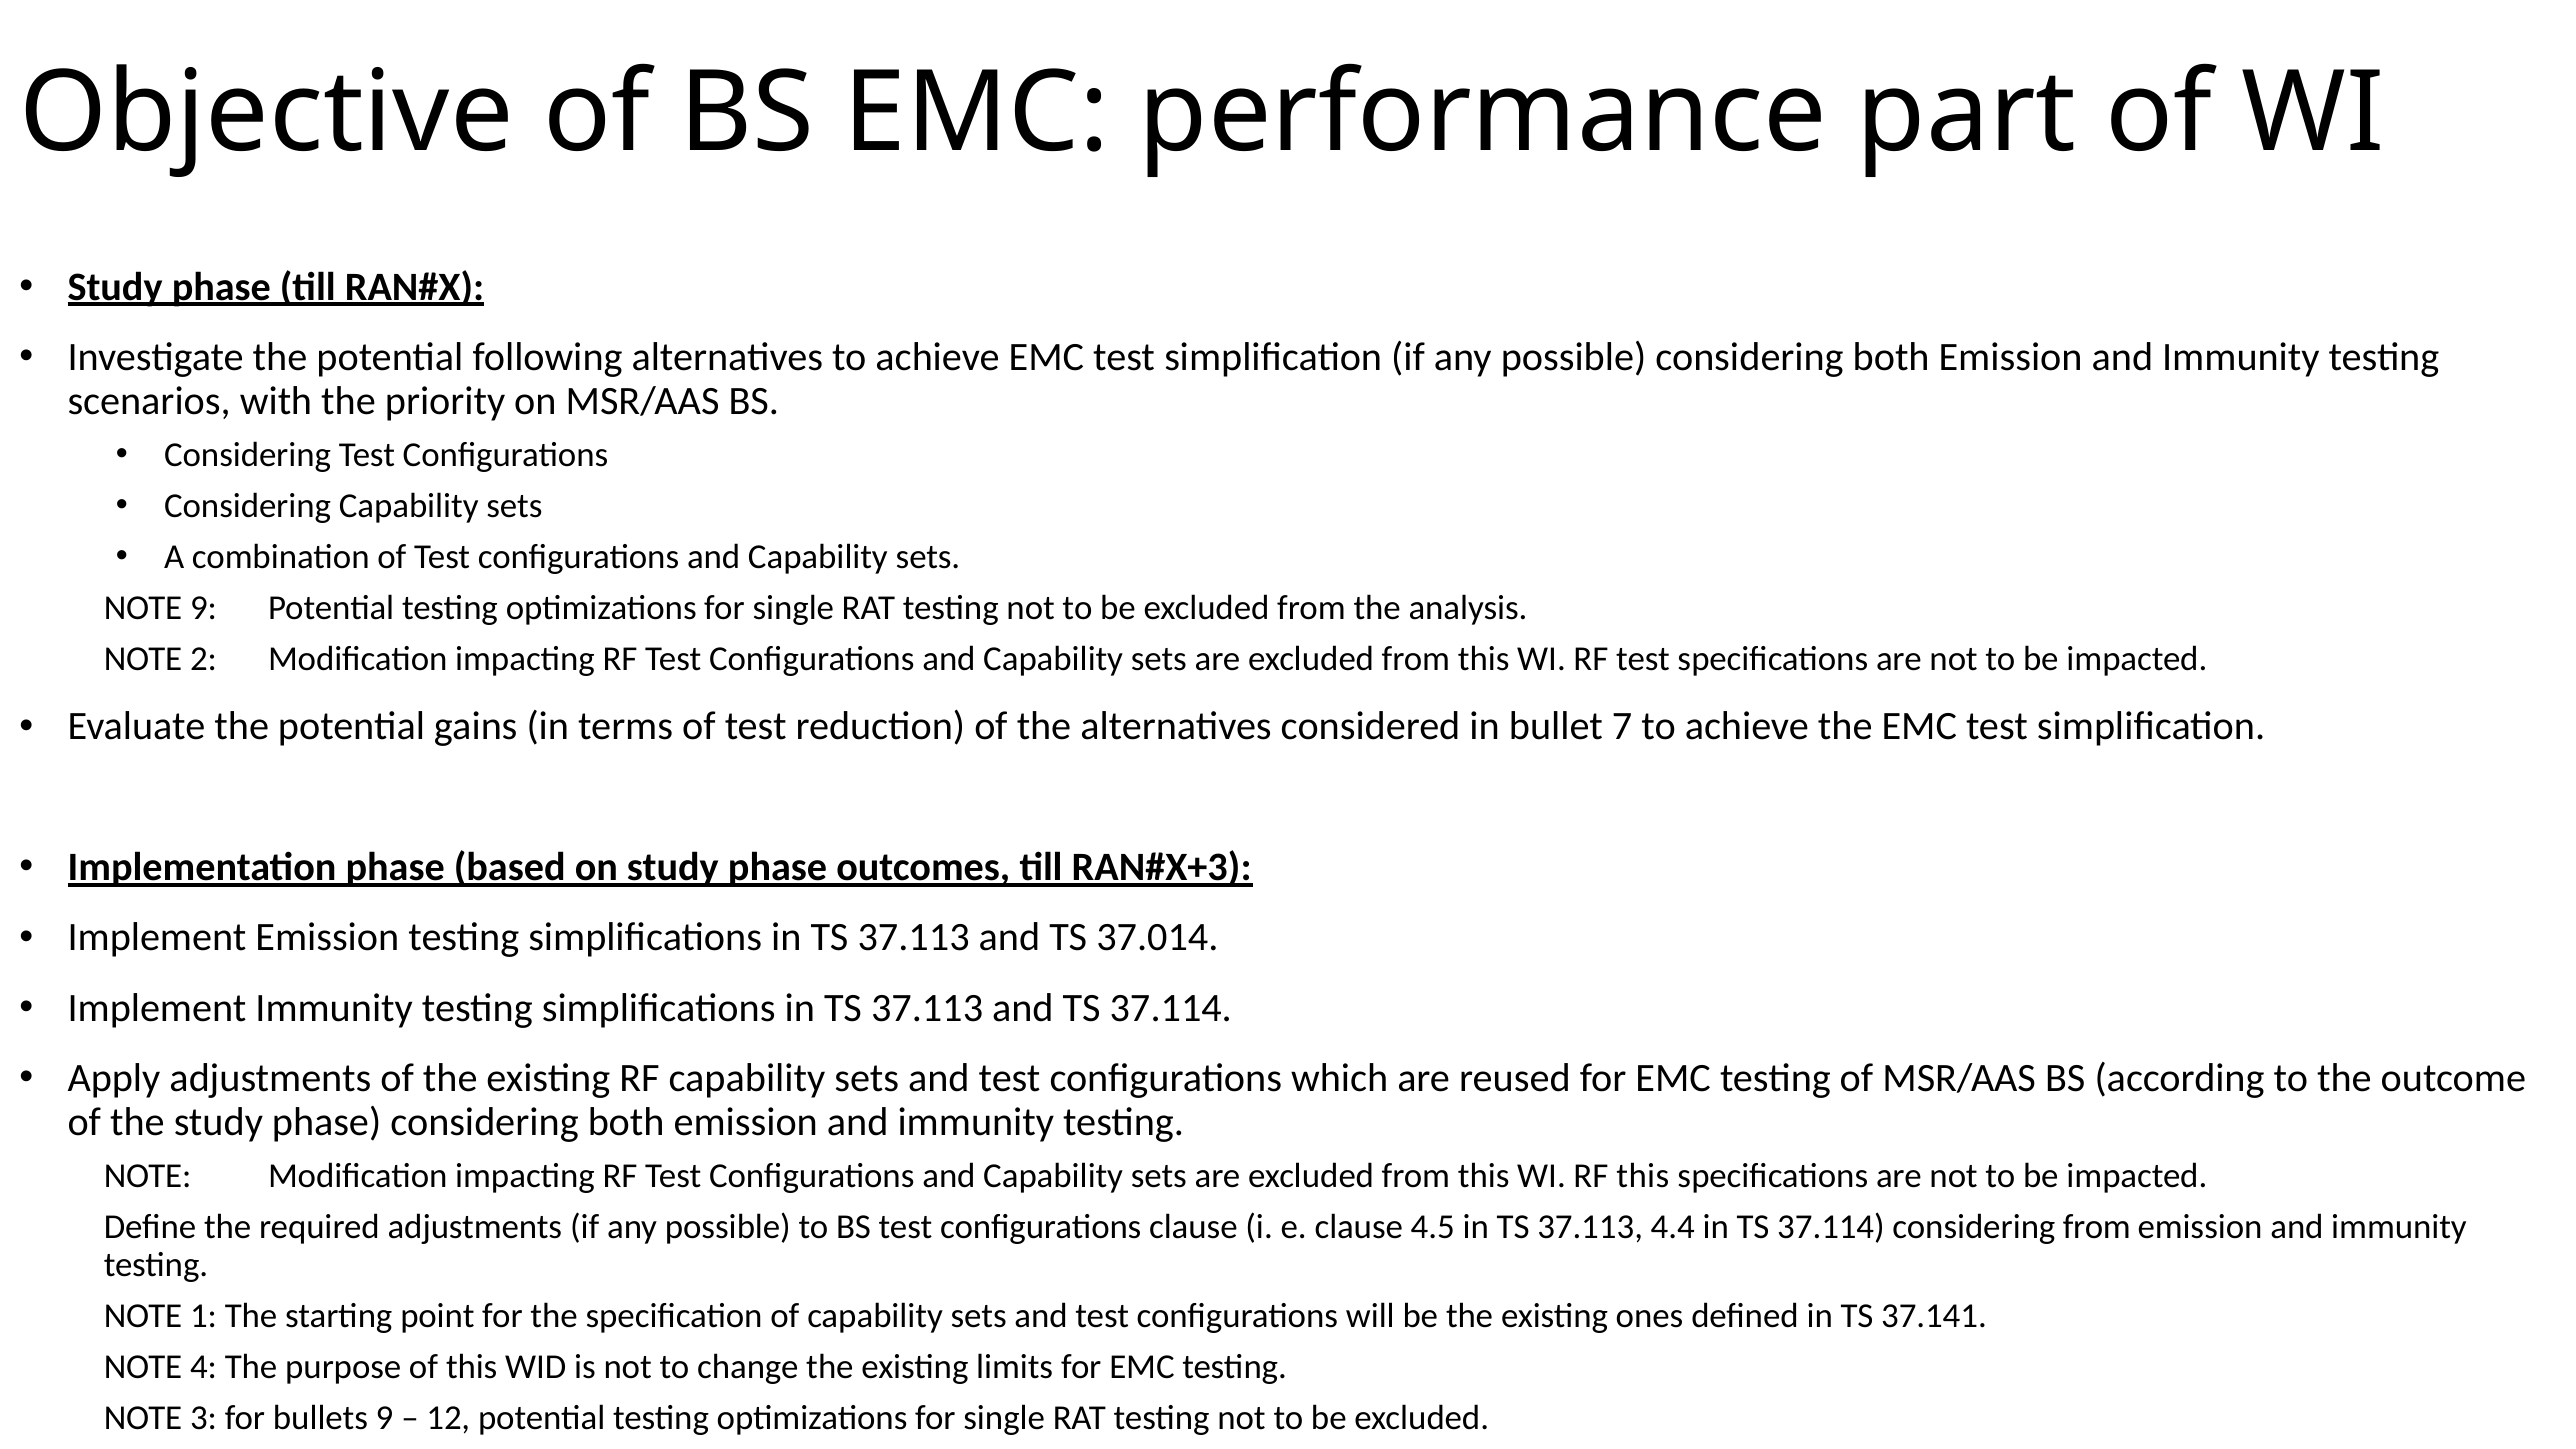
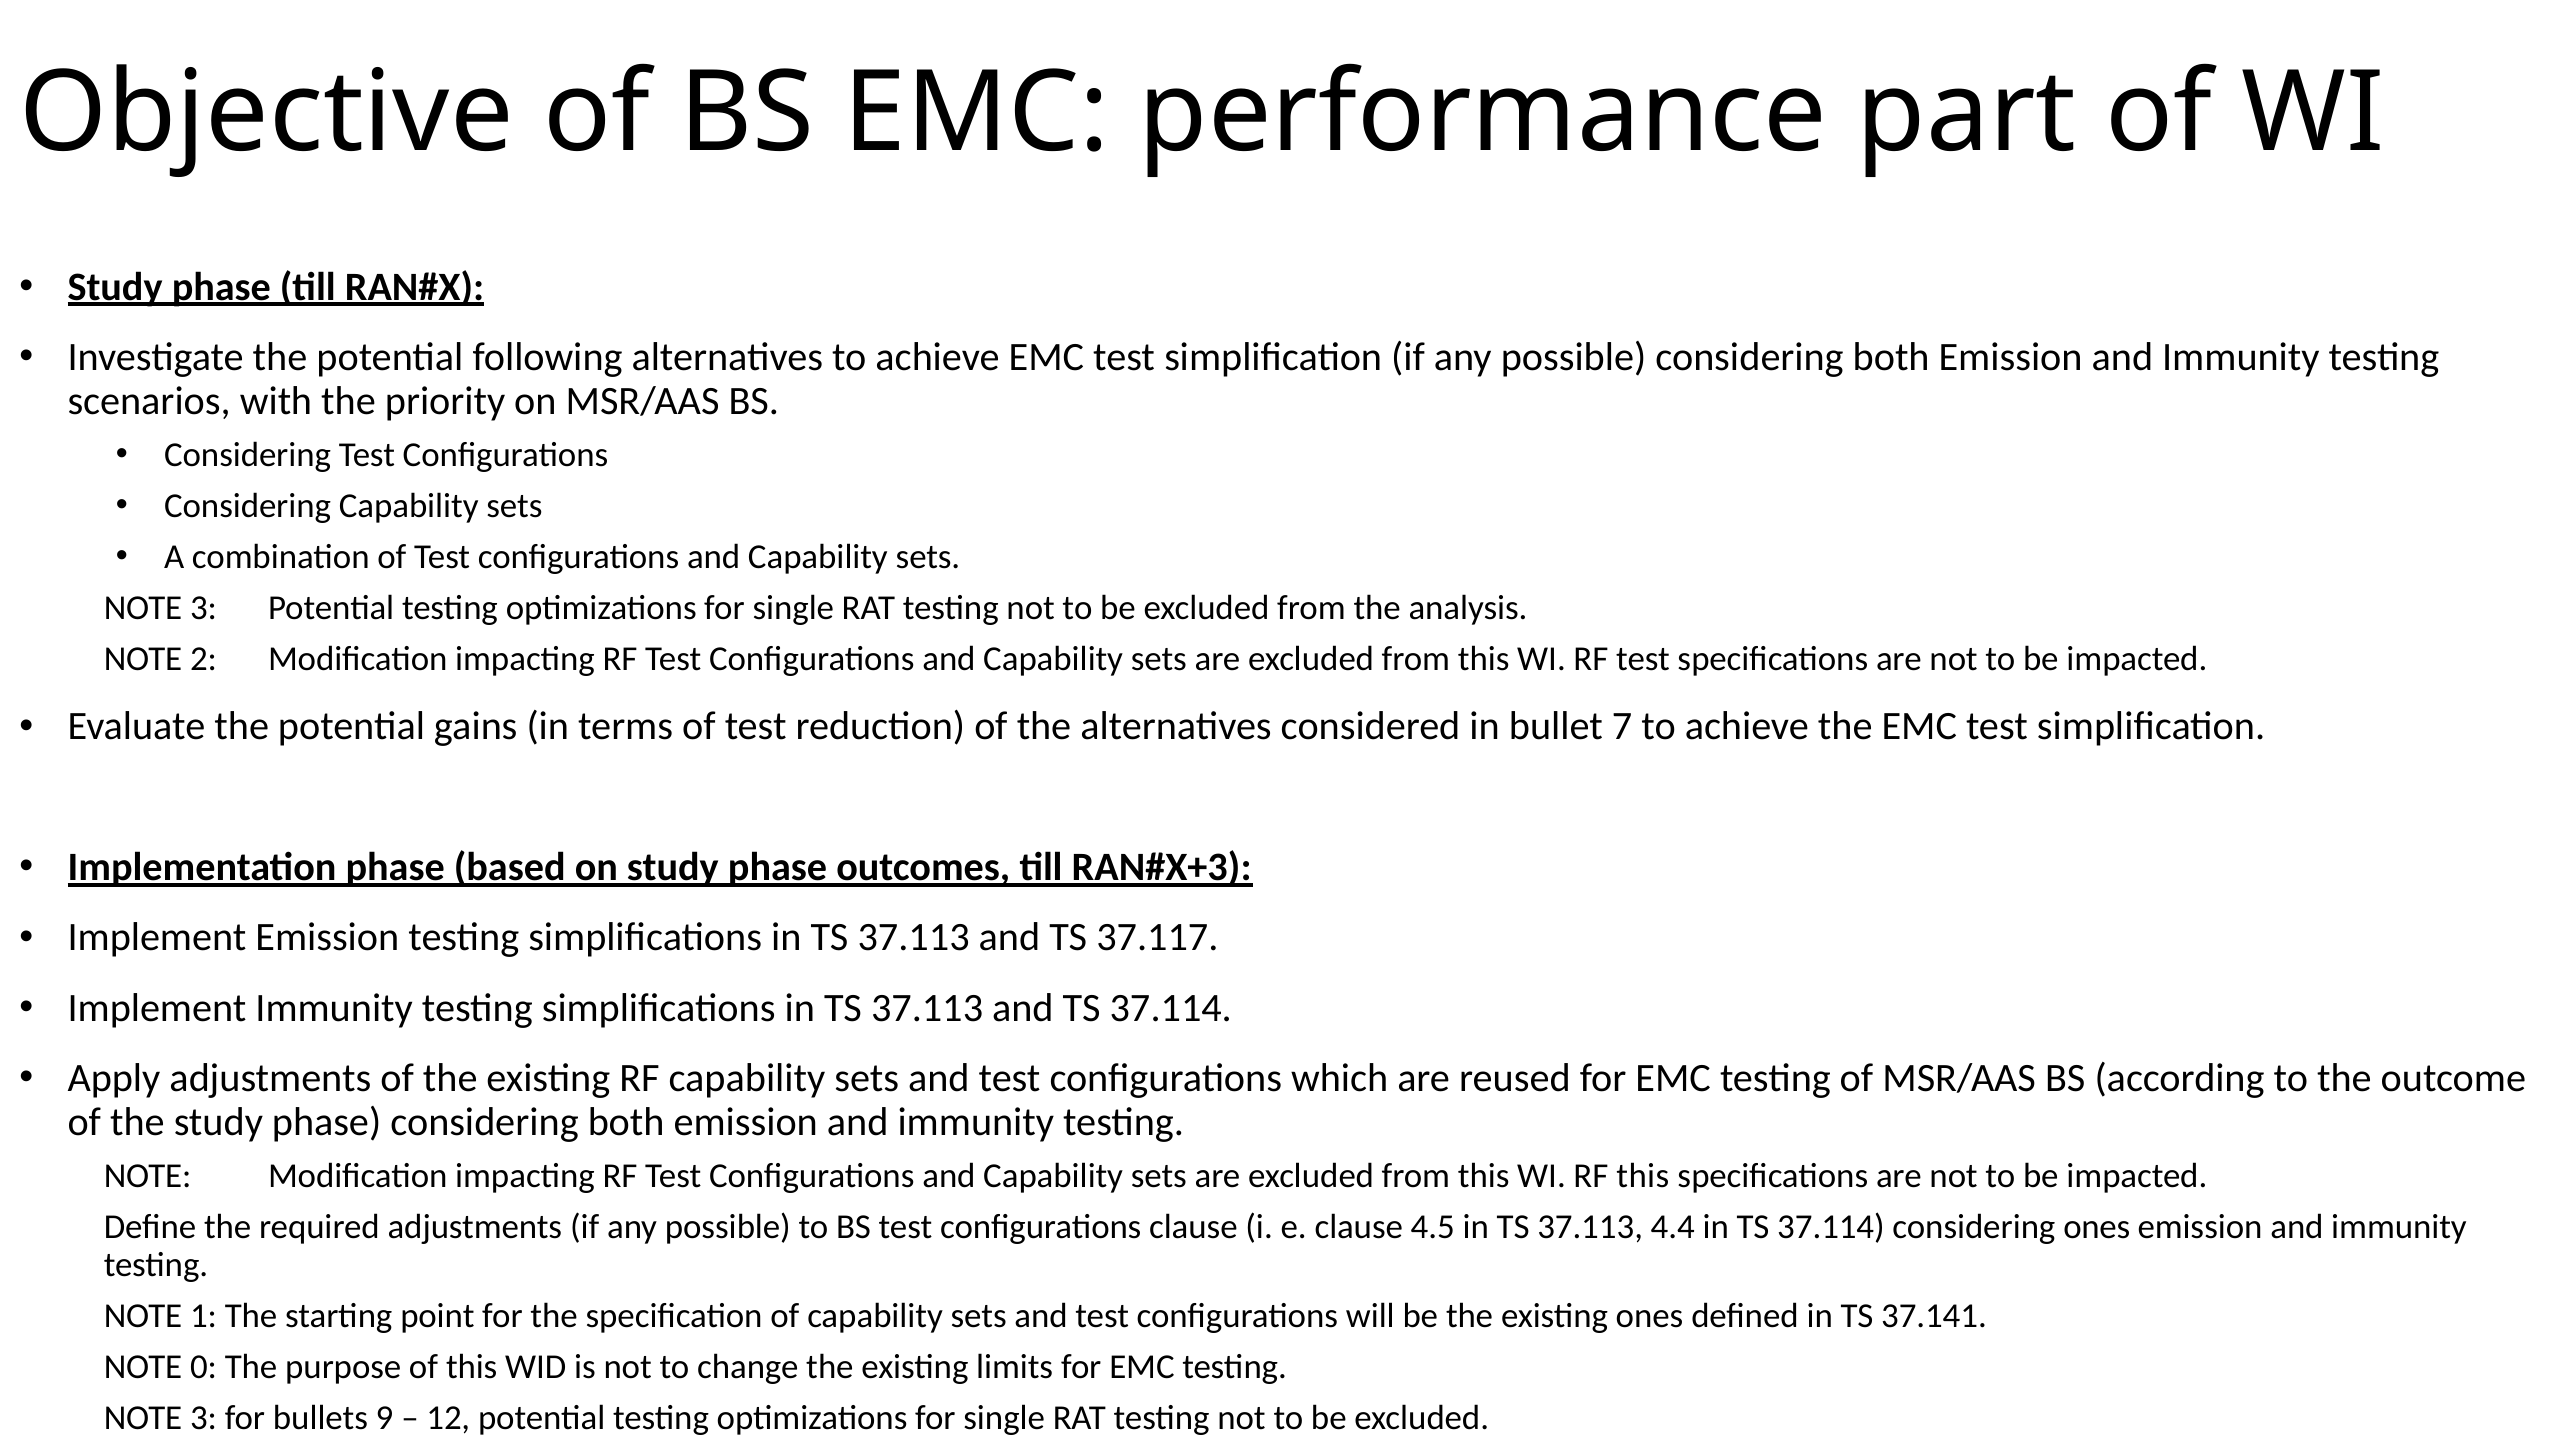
9 at (204, 608): 9 -> 3
37.014: 37.014 -> 37.117
considering from: from -> ones
4: 4 -> 0
